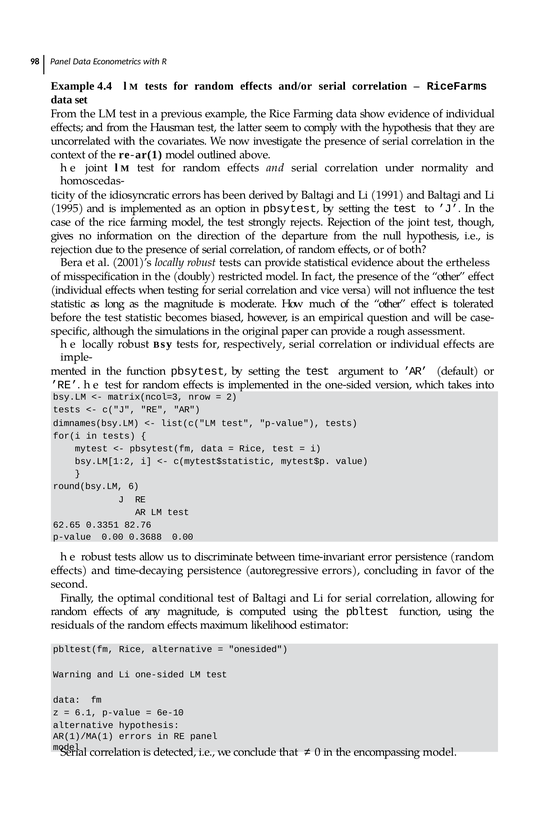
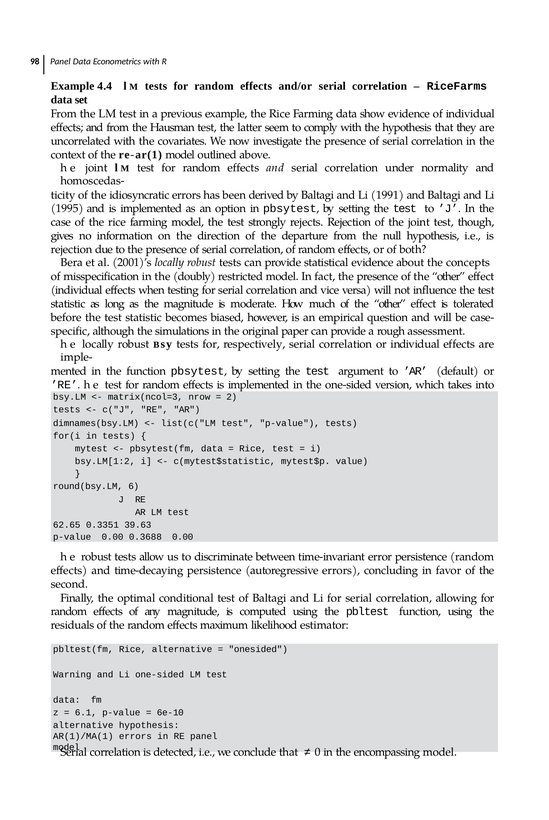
ertheless: ertheless -> concepts
82.76: 82.76 -> 39.63
